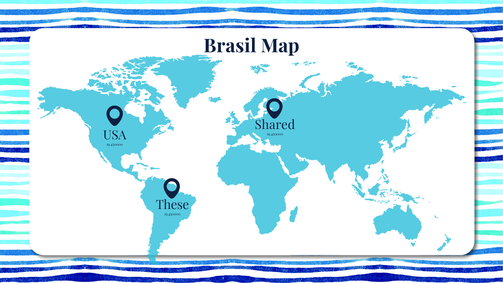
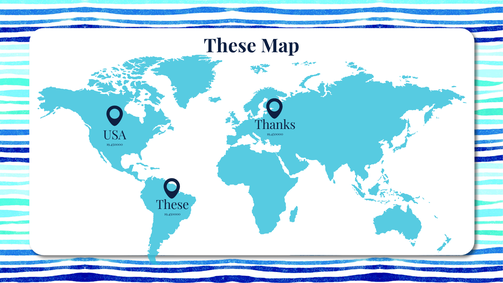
Brasil at (230, 46): Brasil -> These
Shared: Shared -> Thanks
